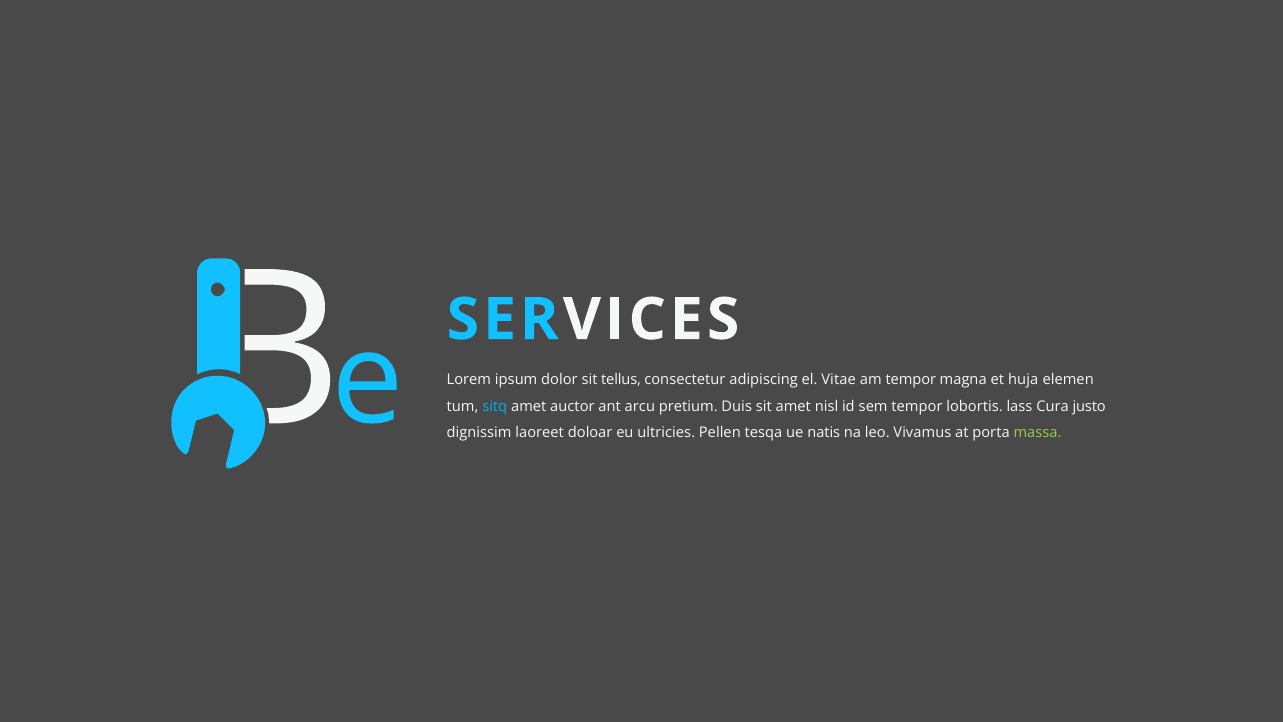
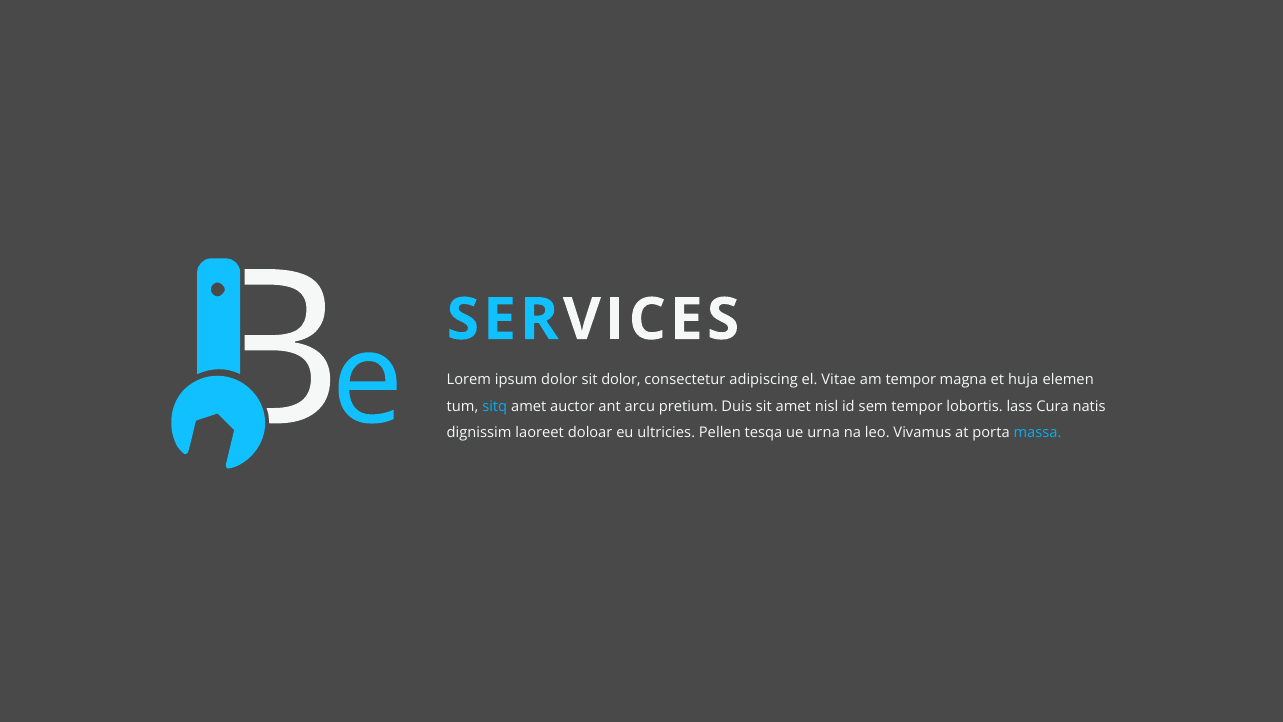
sit tellus: tellus -> dolor
justo: justo -> natis
natis: natis -> urna
massa colour: light green -> light blue
